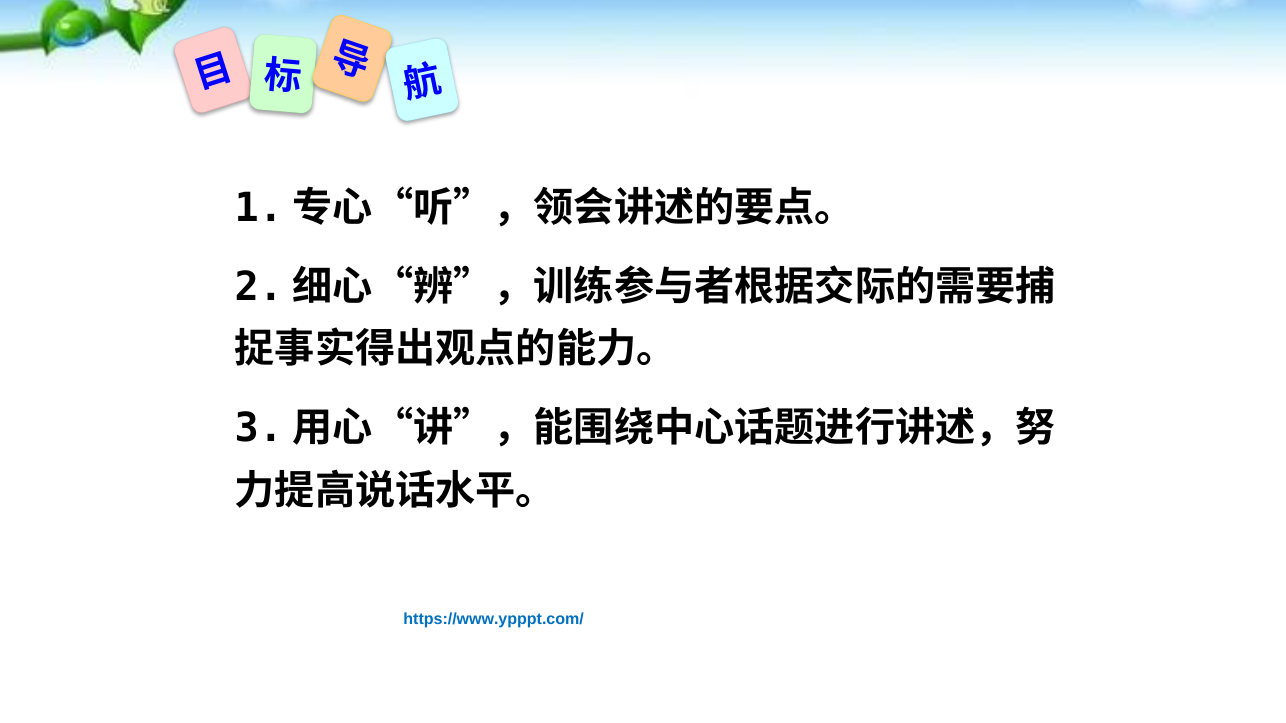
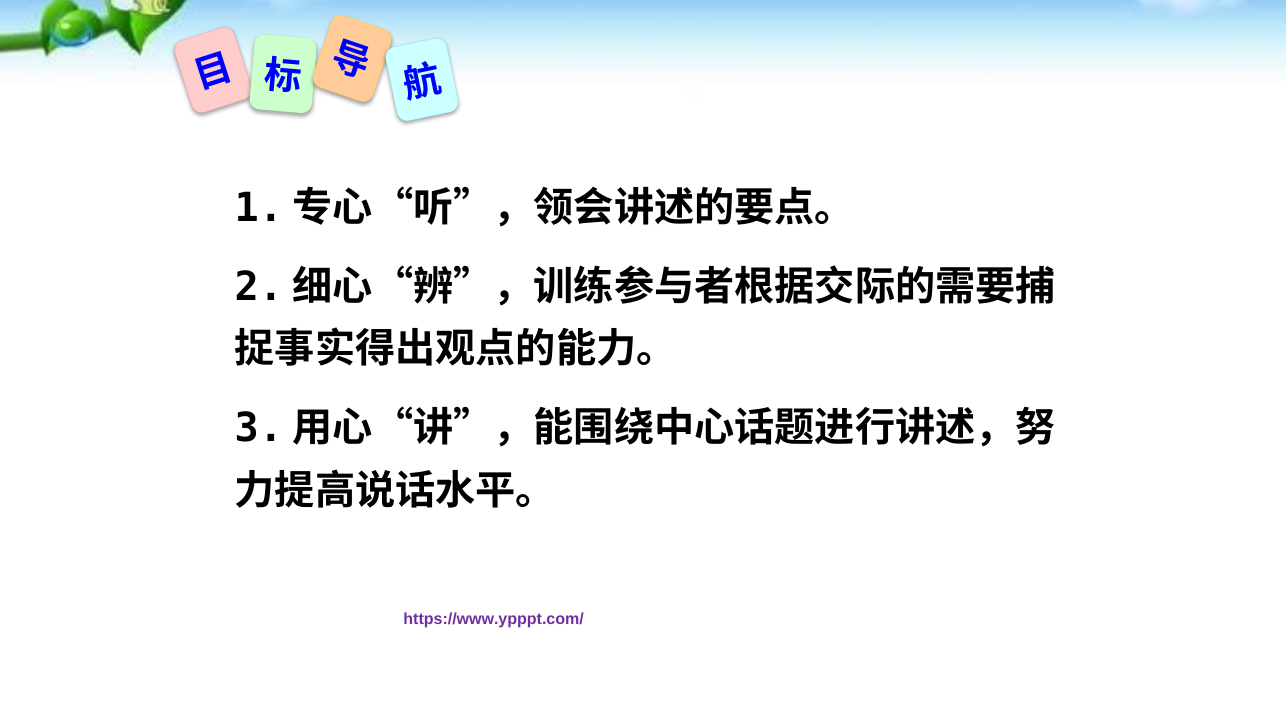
https://www.ypppt.com/ colour: blue -> purple
